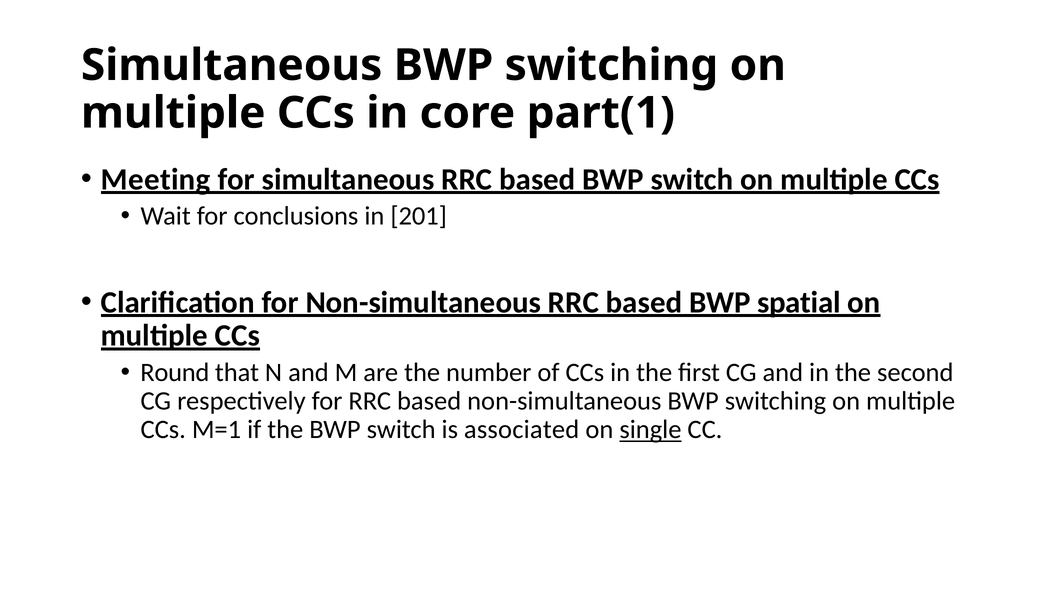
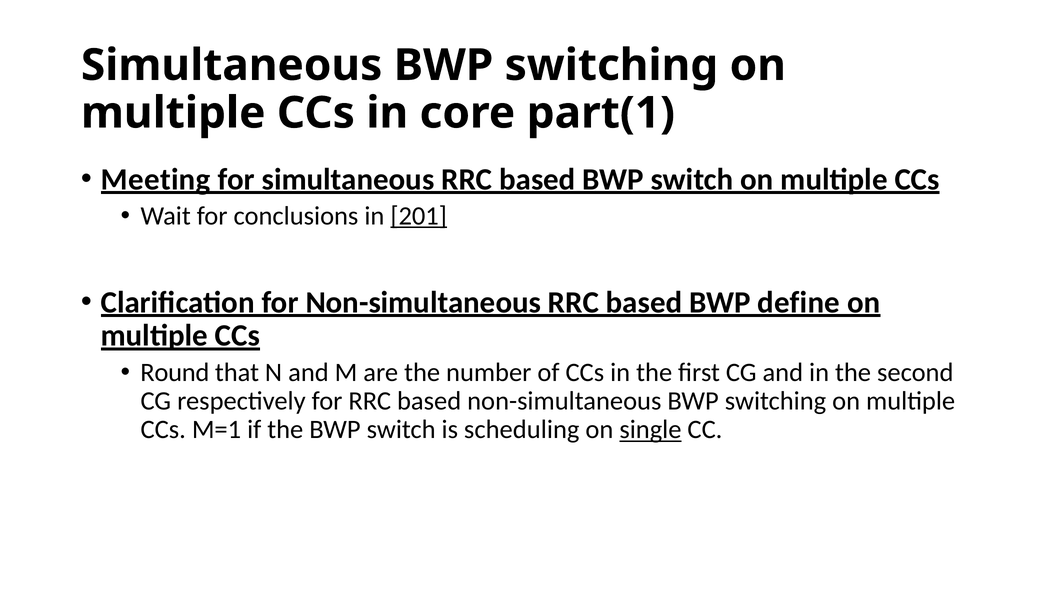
201 underline: none -> present
spatial: spatial -> define
associated: associated -> scheduling
